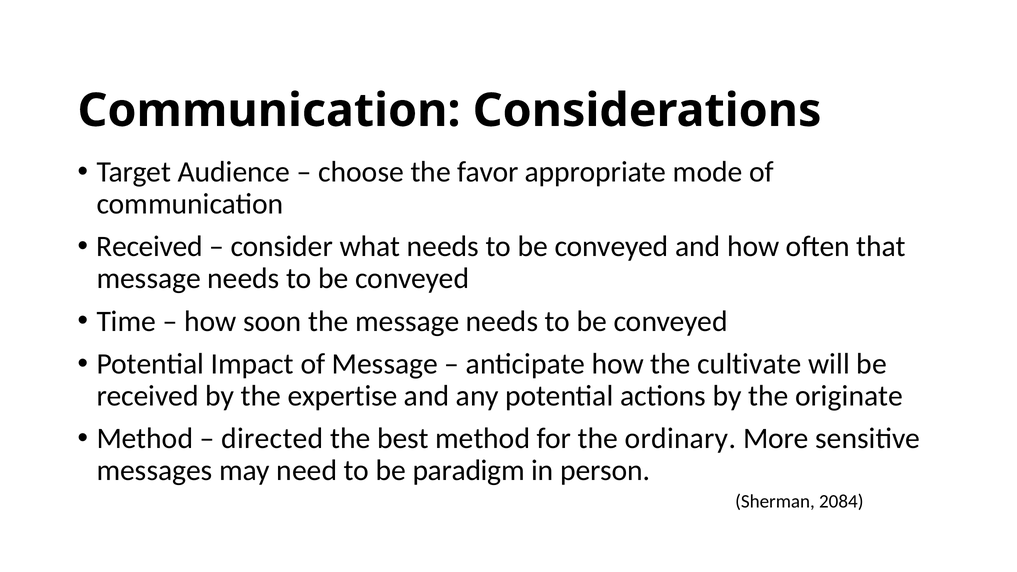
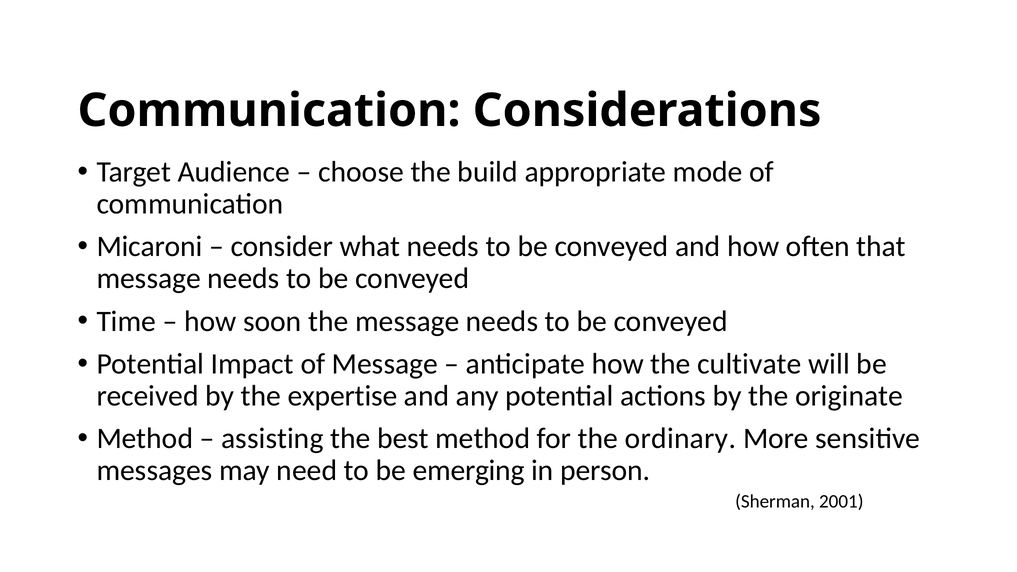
favor: favor -> build
Received at (150, 247): Received -> Micaroni
directed: directed -> assisting
paradigm: paradigm -> emerging
2084: 2084 -> 2001
